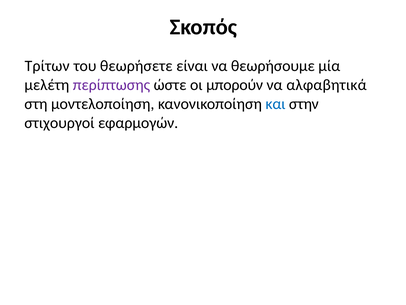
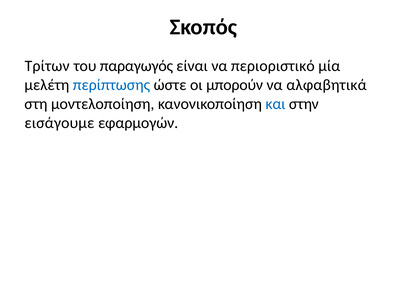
θεωρήσετε: θεωρήσετε -> παραγωγός
θεωρήσουμε: θεωρήσουμε -> περιοριστικό
περίπτωσης colour: purple -> blue
στιχουργοί: στιχουργοί -> εισάγουμε
